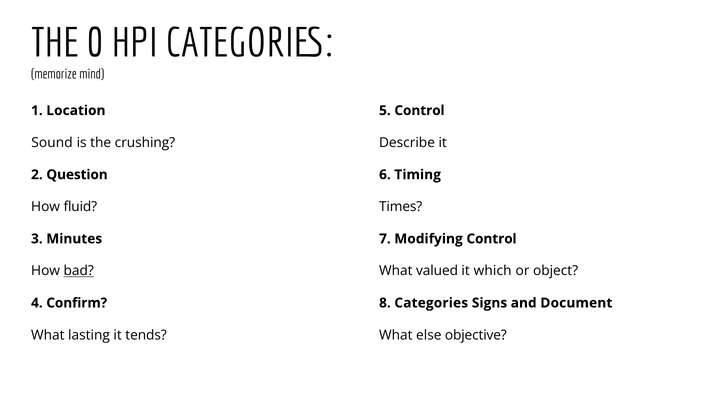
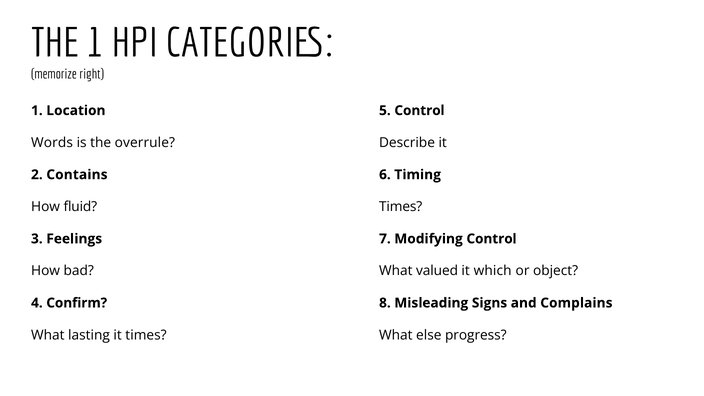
THE 0: 0 -> 1
mind: mind -> right
Sound: Sound -> Words
crushing: crushing -> overrule
Question: Question -> Contains
Minutes: Minutes -> Feelings
bad underline: present -> none
8 Categories: Categories -> Misleading
Document: Document -> Complains
it tends: tends -> times
objective: objective -> progress
